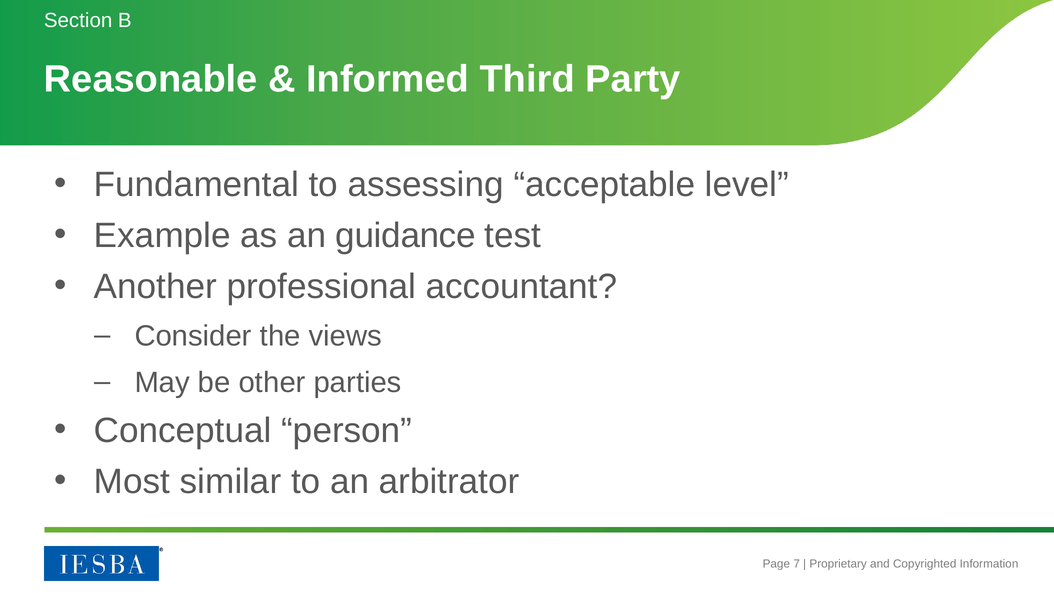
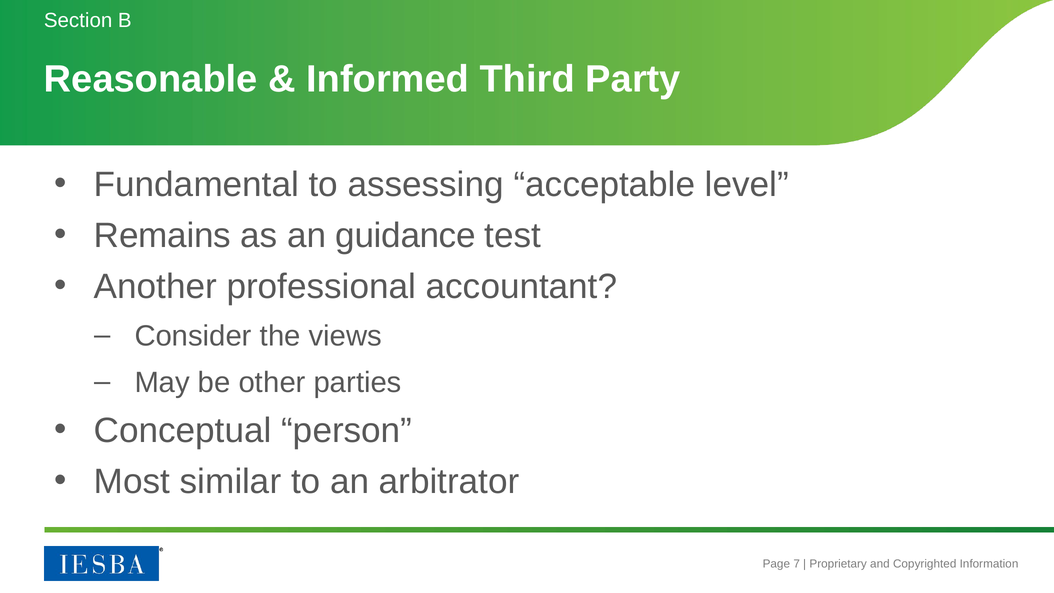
Example: Example -> Remains
